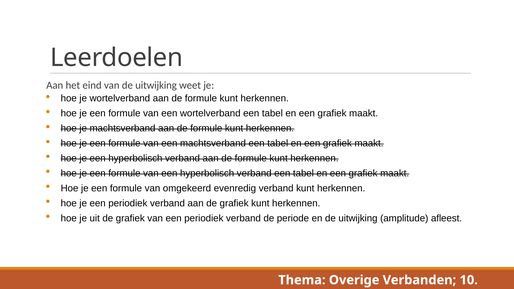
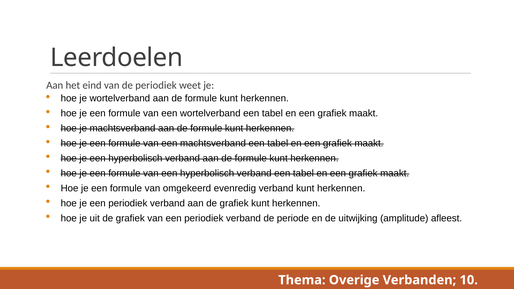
van de uitwijking: uitwijking -> periodiek
